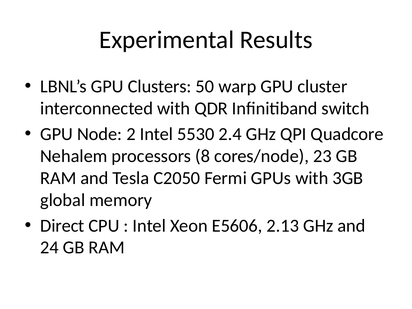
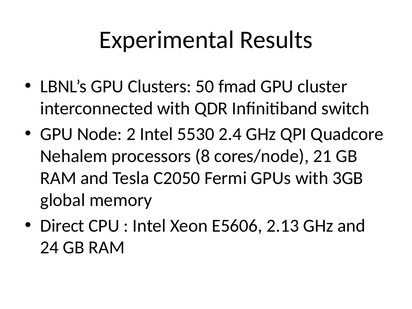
warp: warp -> fmad
23: 23 -> 21
